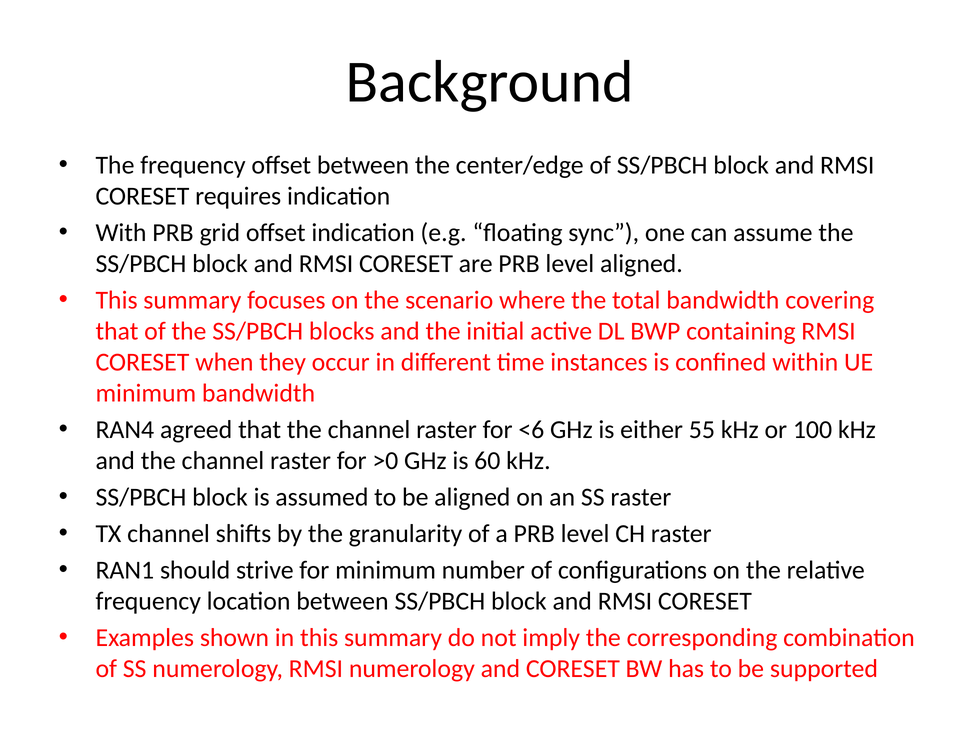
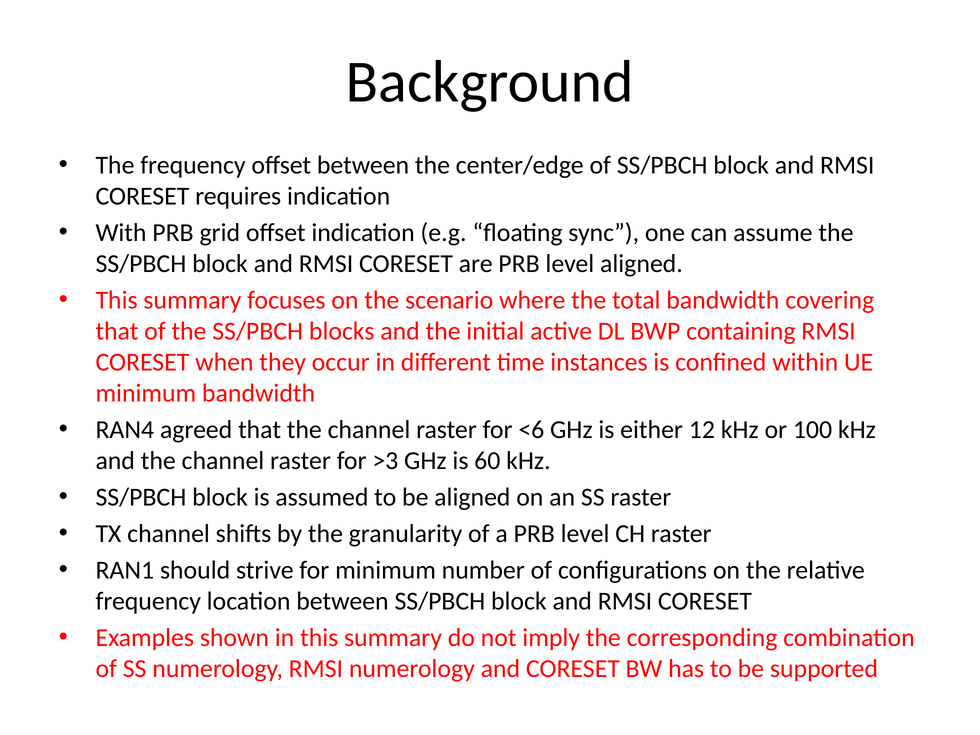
55: 55 -> 12
>0: >0 -> >3
